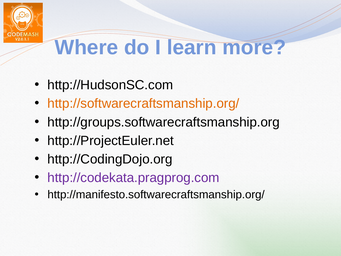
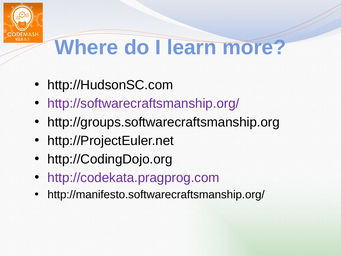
http://softwarecraftsmanship.org/ colour: orange -> purple
